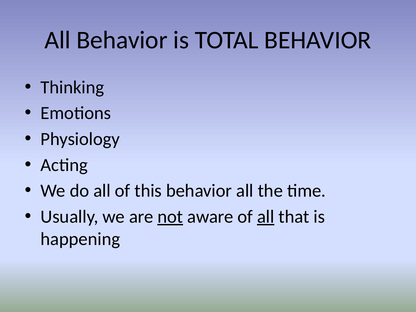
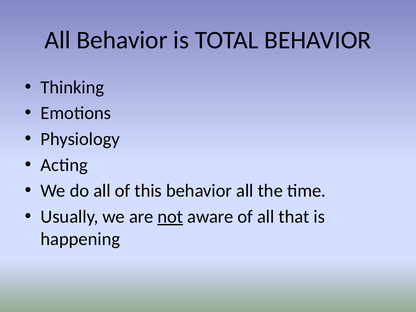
all at (266, 217) underline: present -> none
